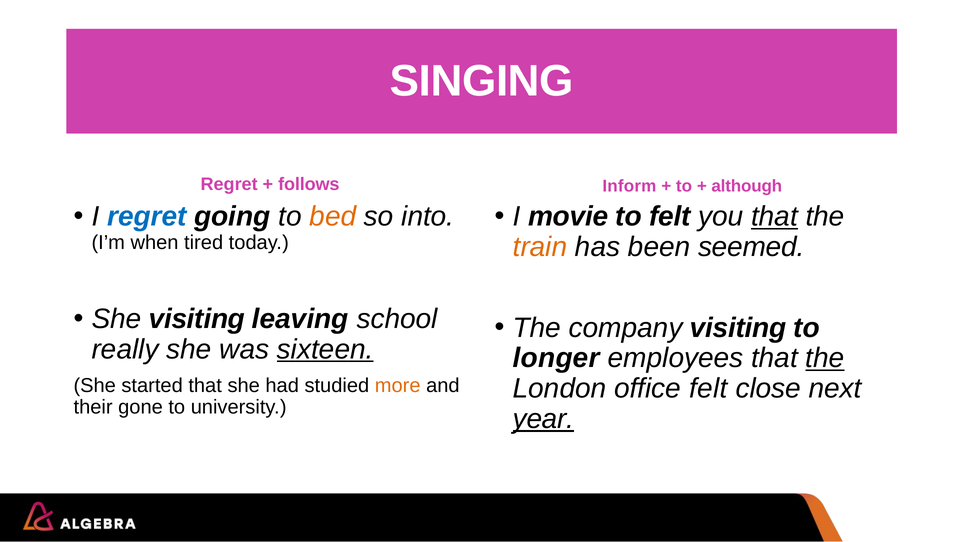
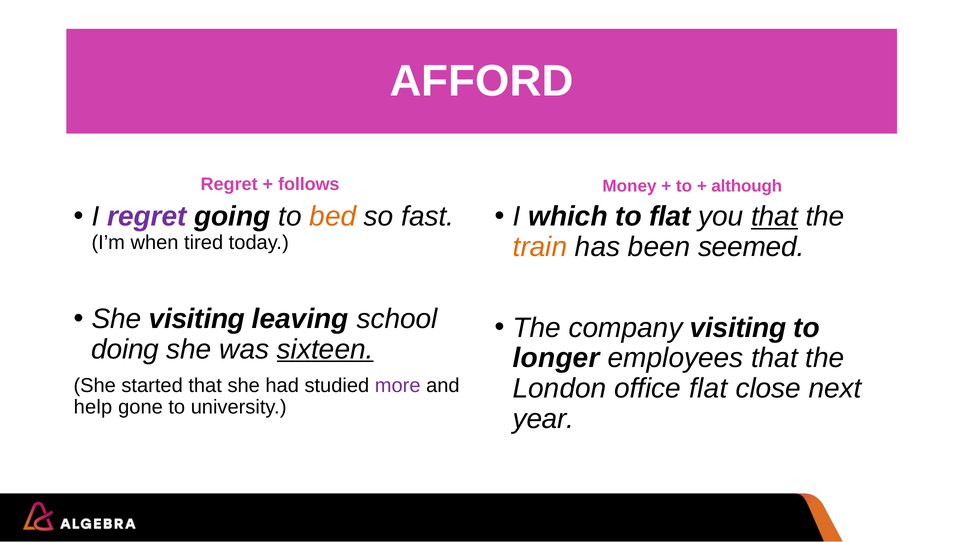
SINGING: SINGING -> AFFORD
Inform: Inform -> Money
regret at (147, 216) colour: blue -> purple
into: into -> fast
movie: movie -> which
to felt: felt -> flat
really: really -> doing
the at (825, 358) underline: present -> none
office felt: felt -> flat
more colour: orange -> purple
their: their -> help
year underline: present -> none
